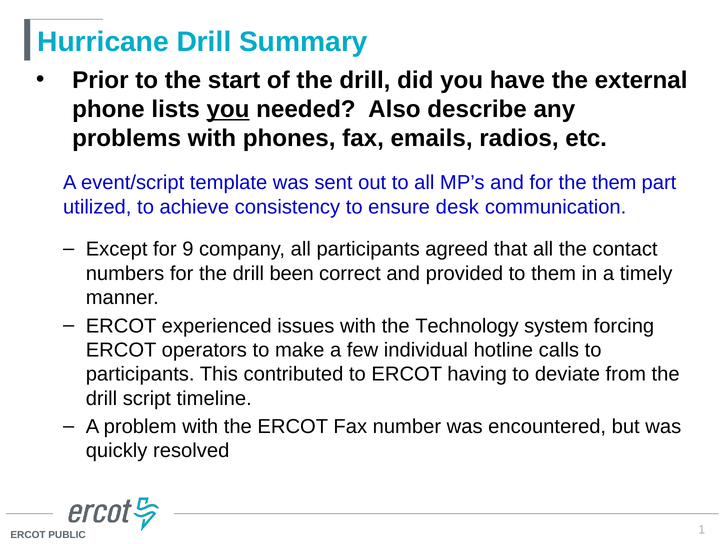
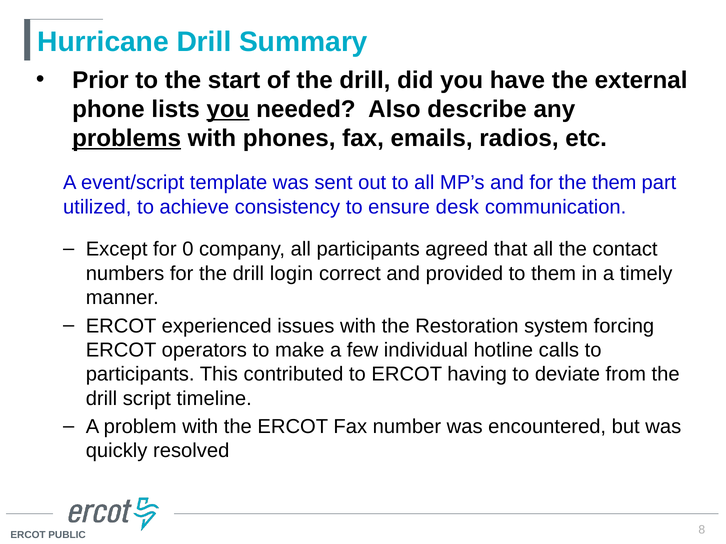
problems underline: none -> present
9: 9 -> 0
been: been -> login
Technology: Technology -> Restoration
1: 1 -> 8
